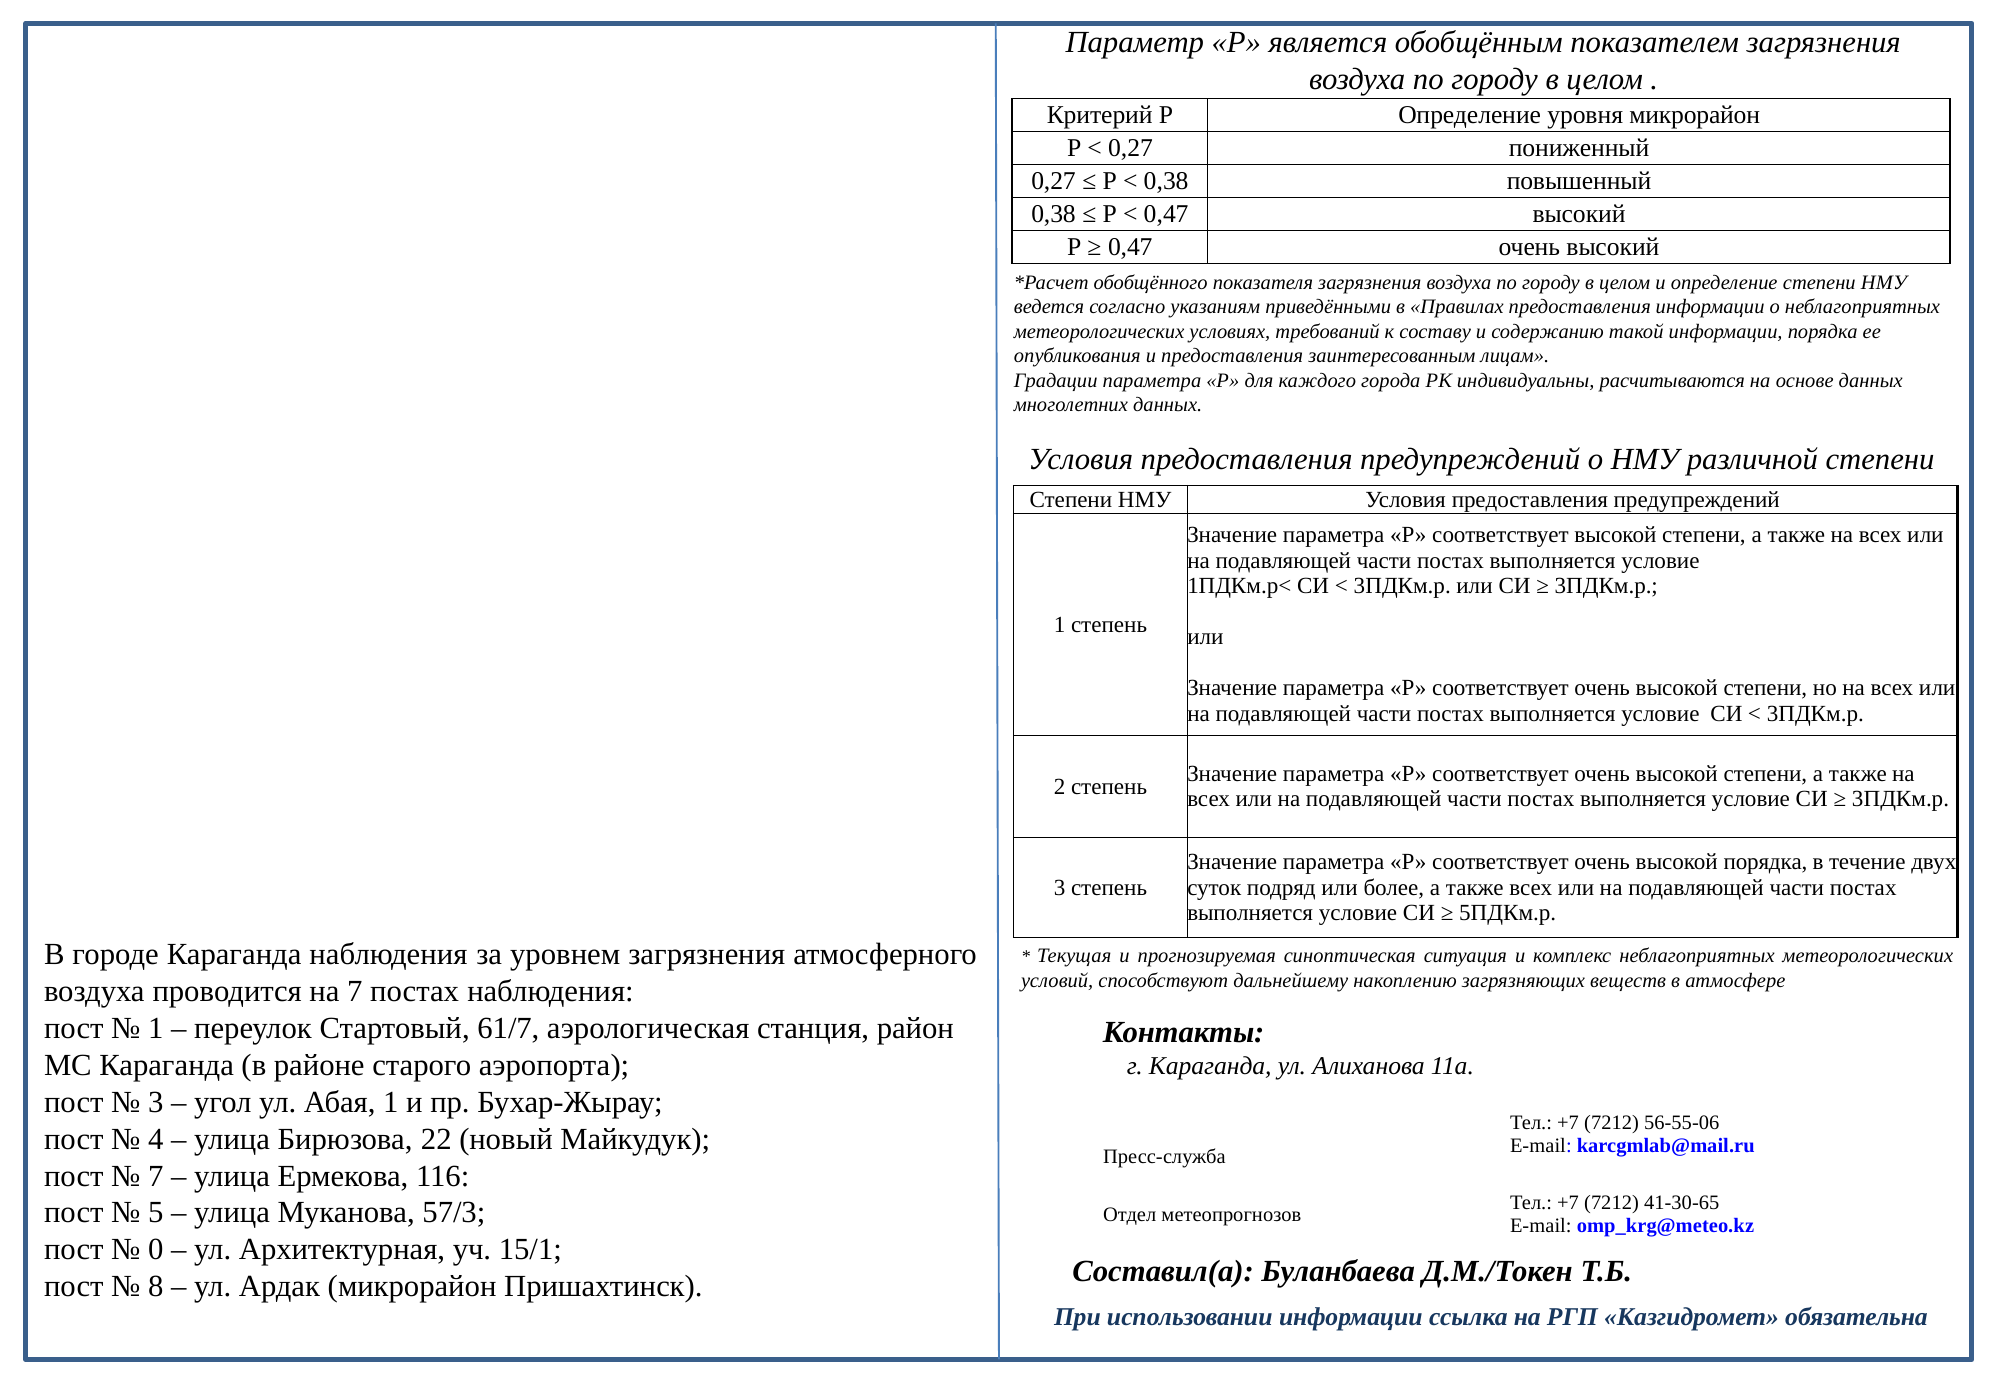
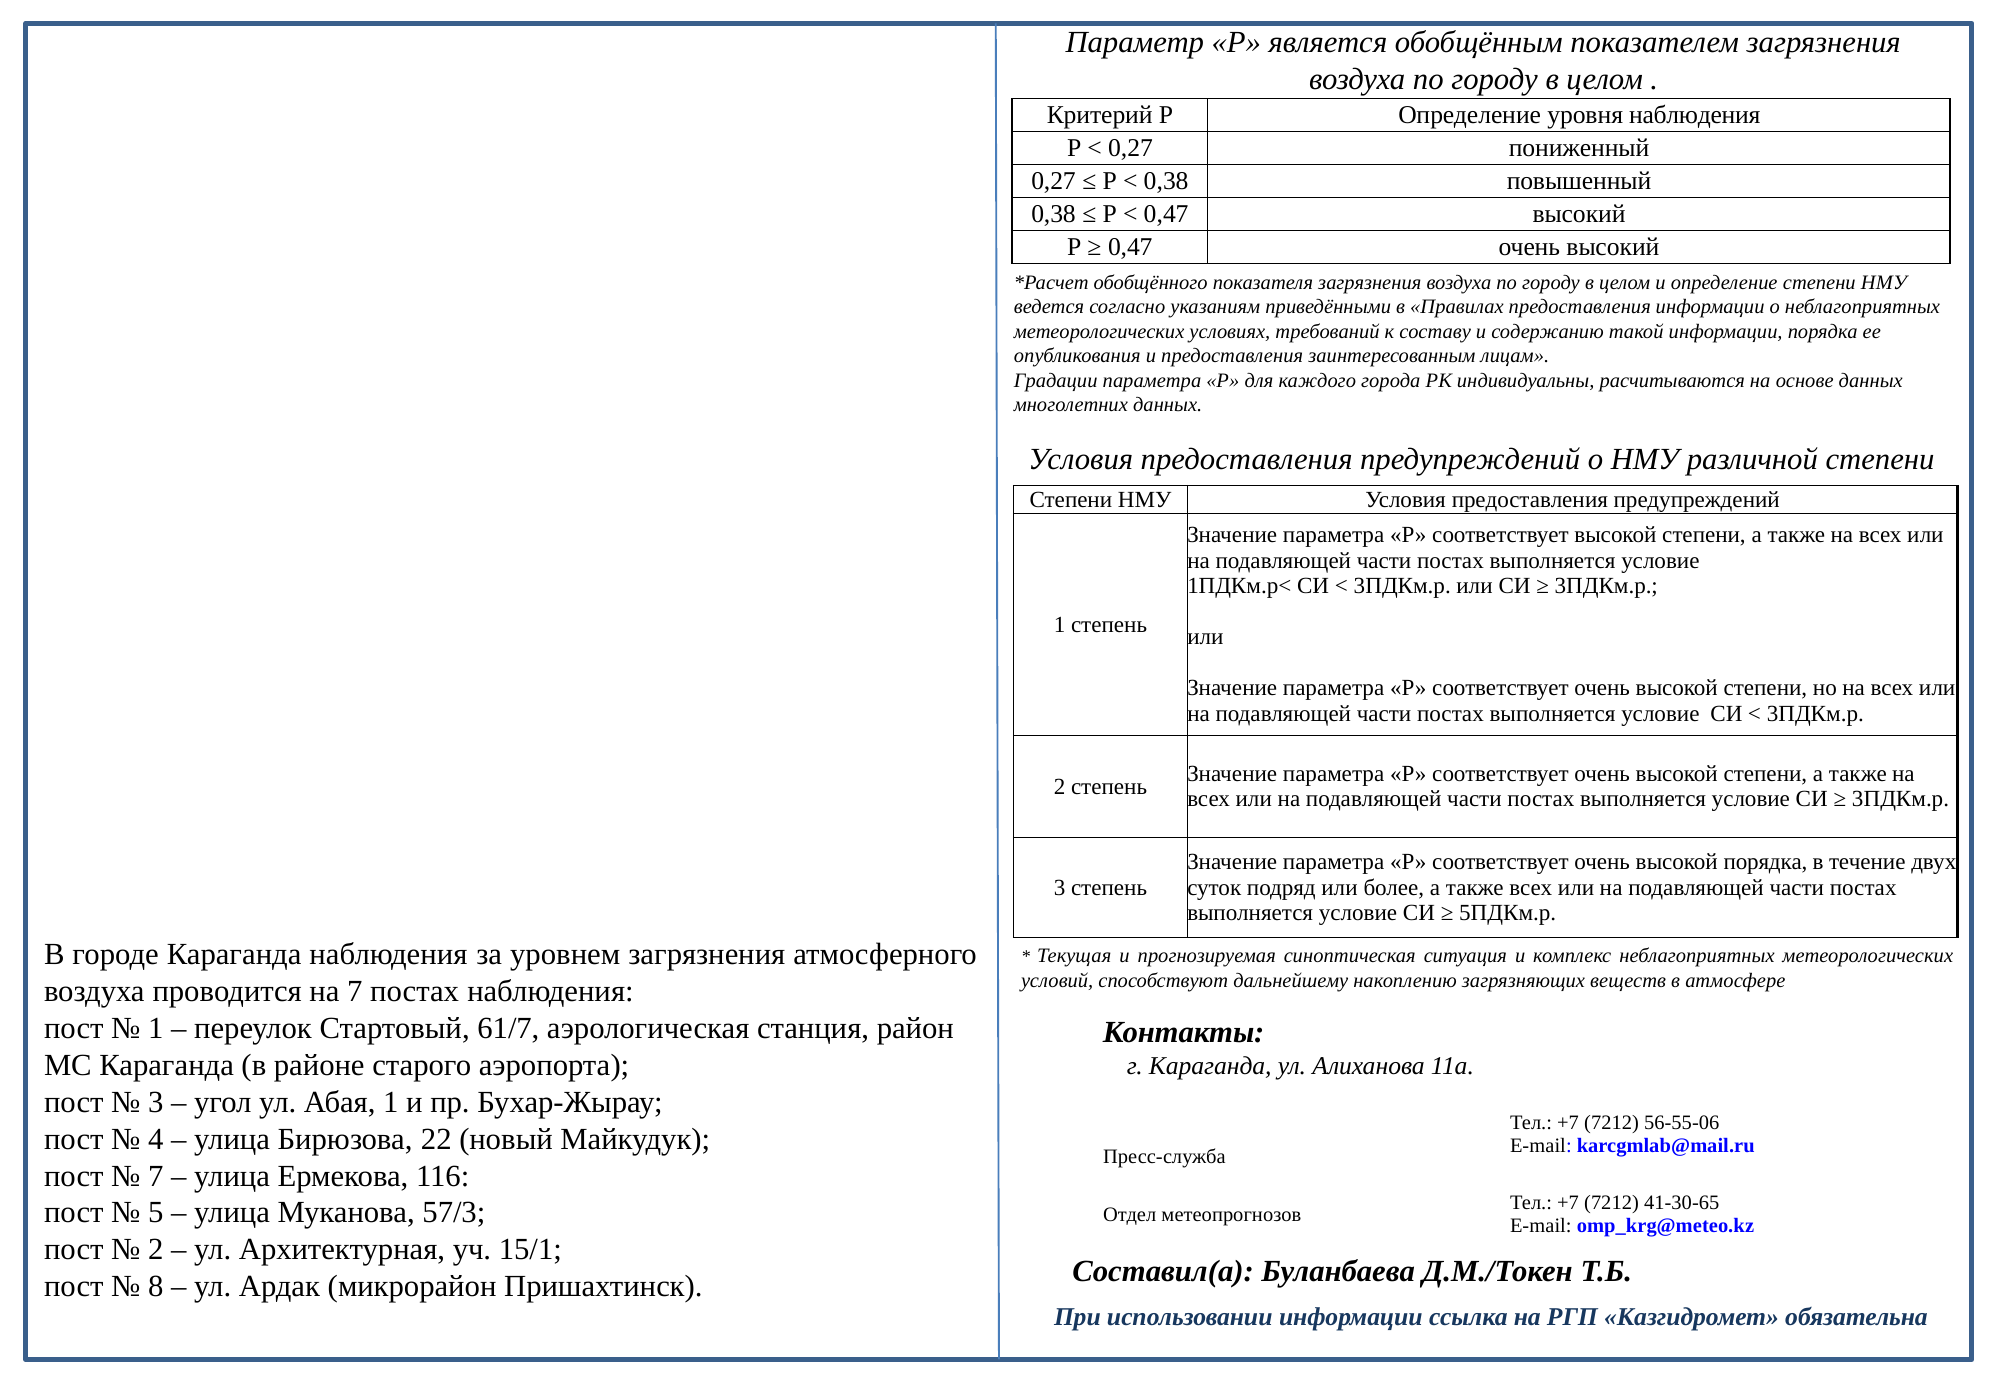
уровня микрорайон: микрорайон -> наблюдения
0 at (156, 1250): 0 -> 2
